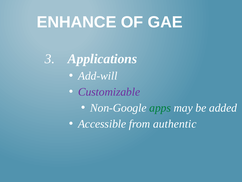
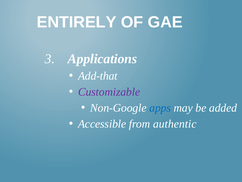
ENHANCE: ENHANCE -> ENTIRELY
Add-will: Add-will -> Add-that
apps colour: green -> blue
